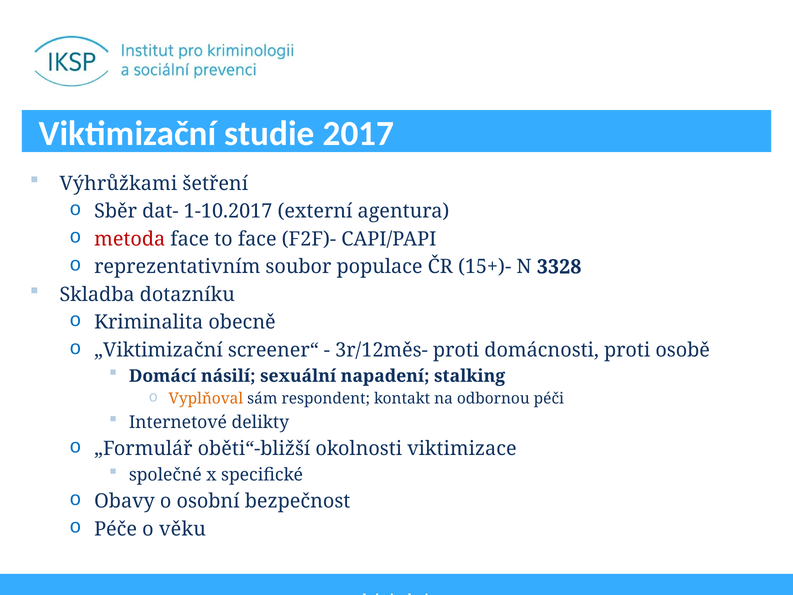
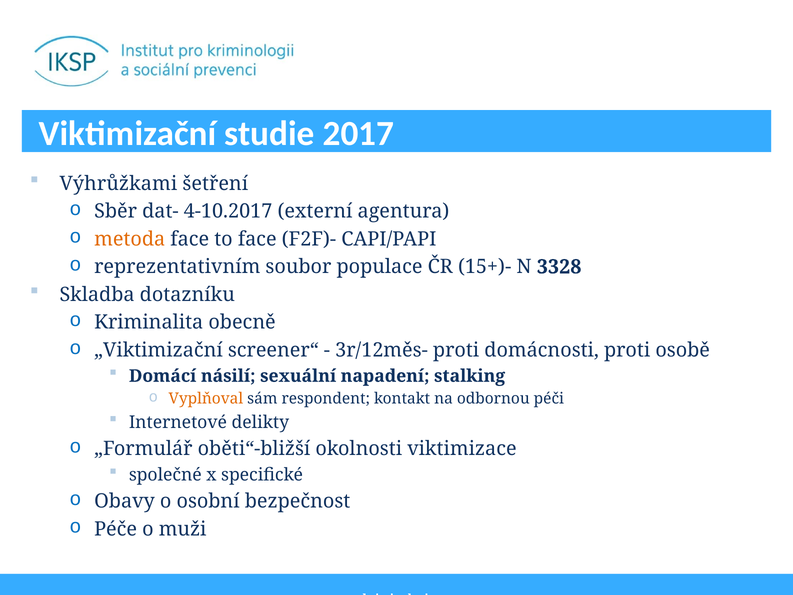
1-10.2017: 1-10.2017 -> 4-10.2017
metoda colour: red -> orange
věku: věku -> muži
